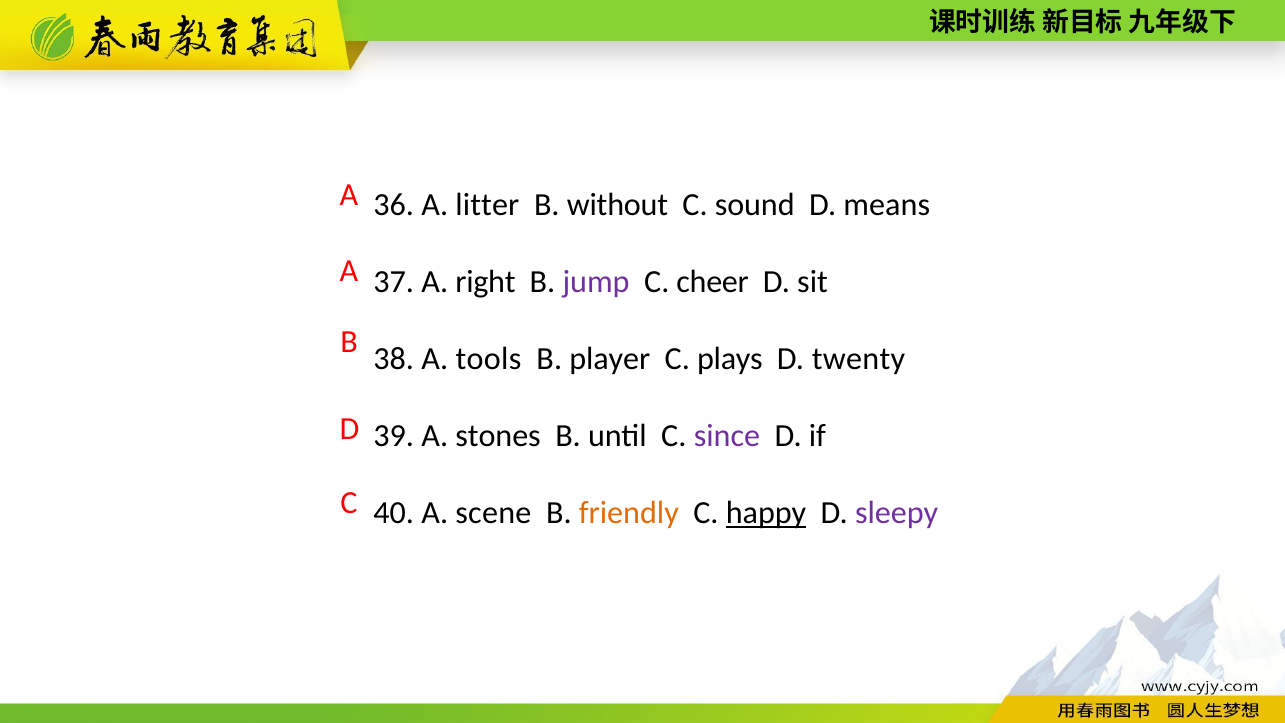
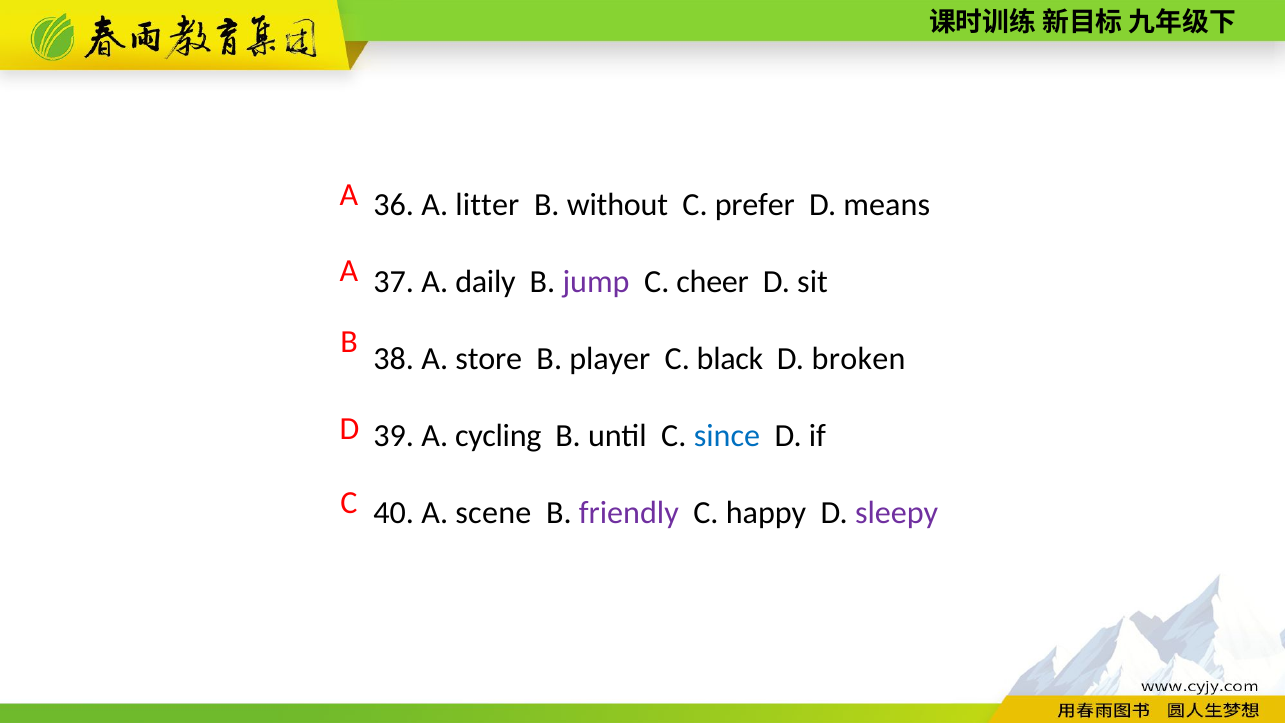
sound: sound -> prefer
right: right -> daily
tools: tools -> store
plays: plays -> black
twenty: twenty -> broken
stones: stones -> cycling
since colour: purple -> blue
friendly colour: orange -> purple
happy underline: present -> none
